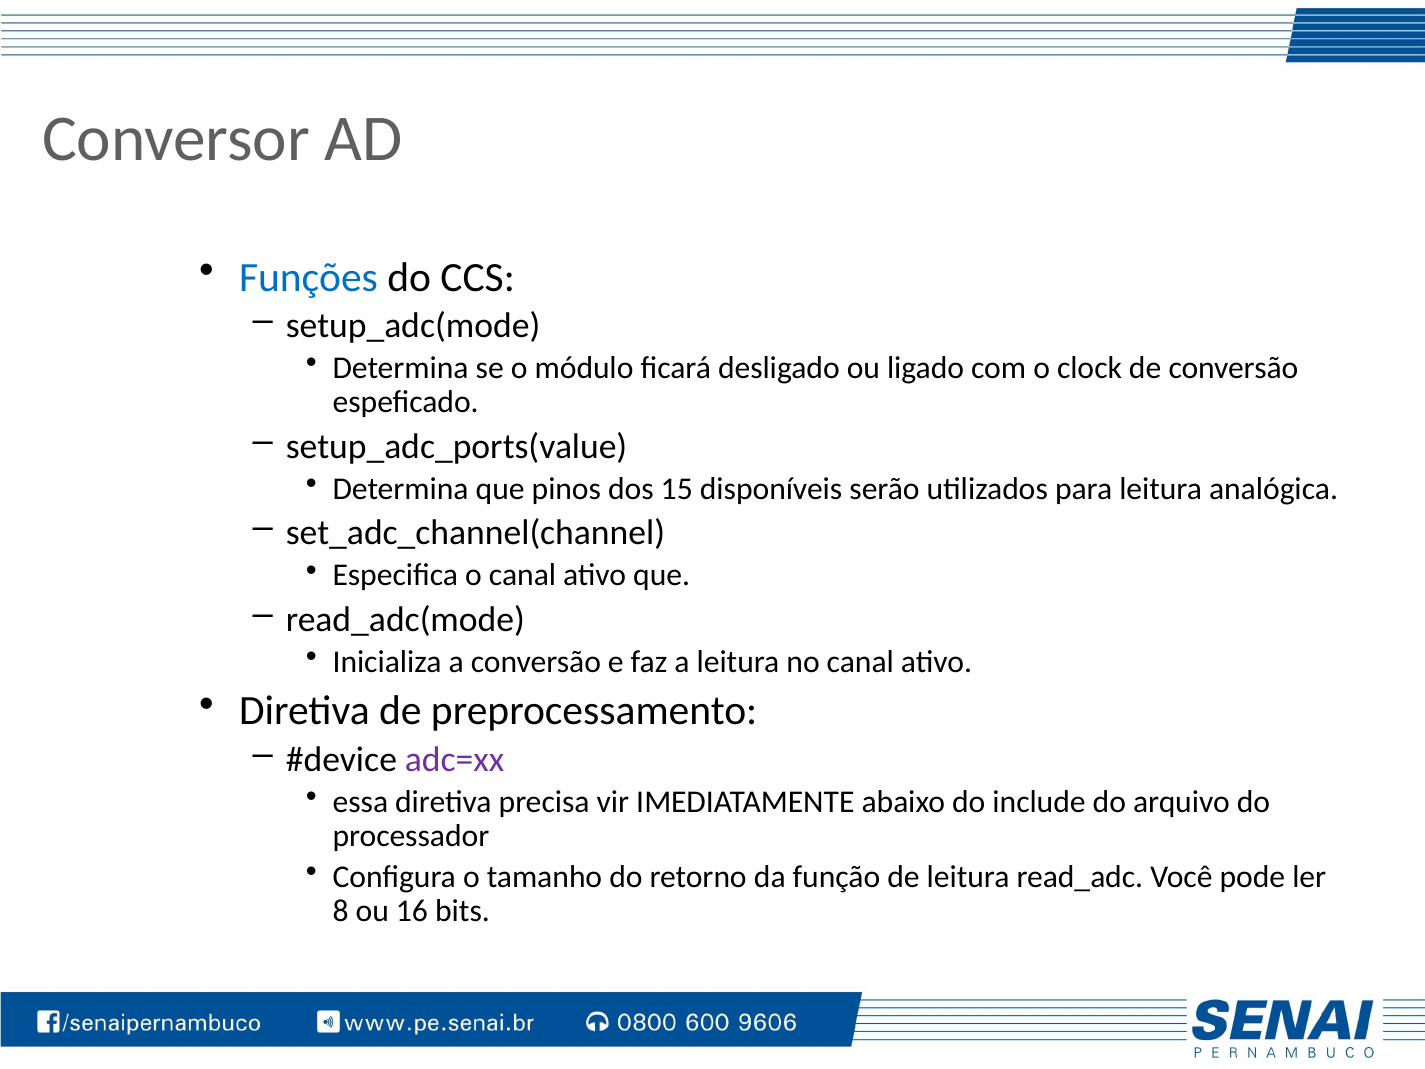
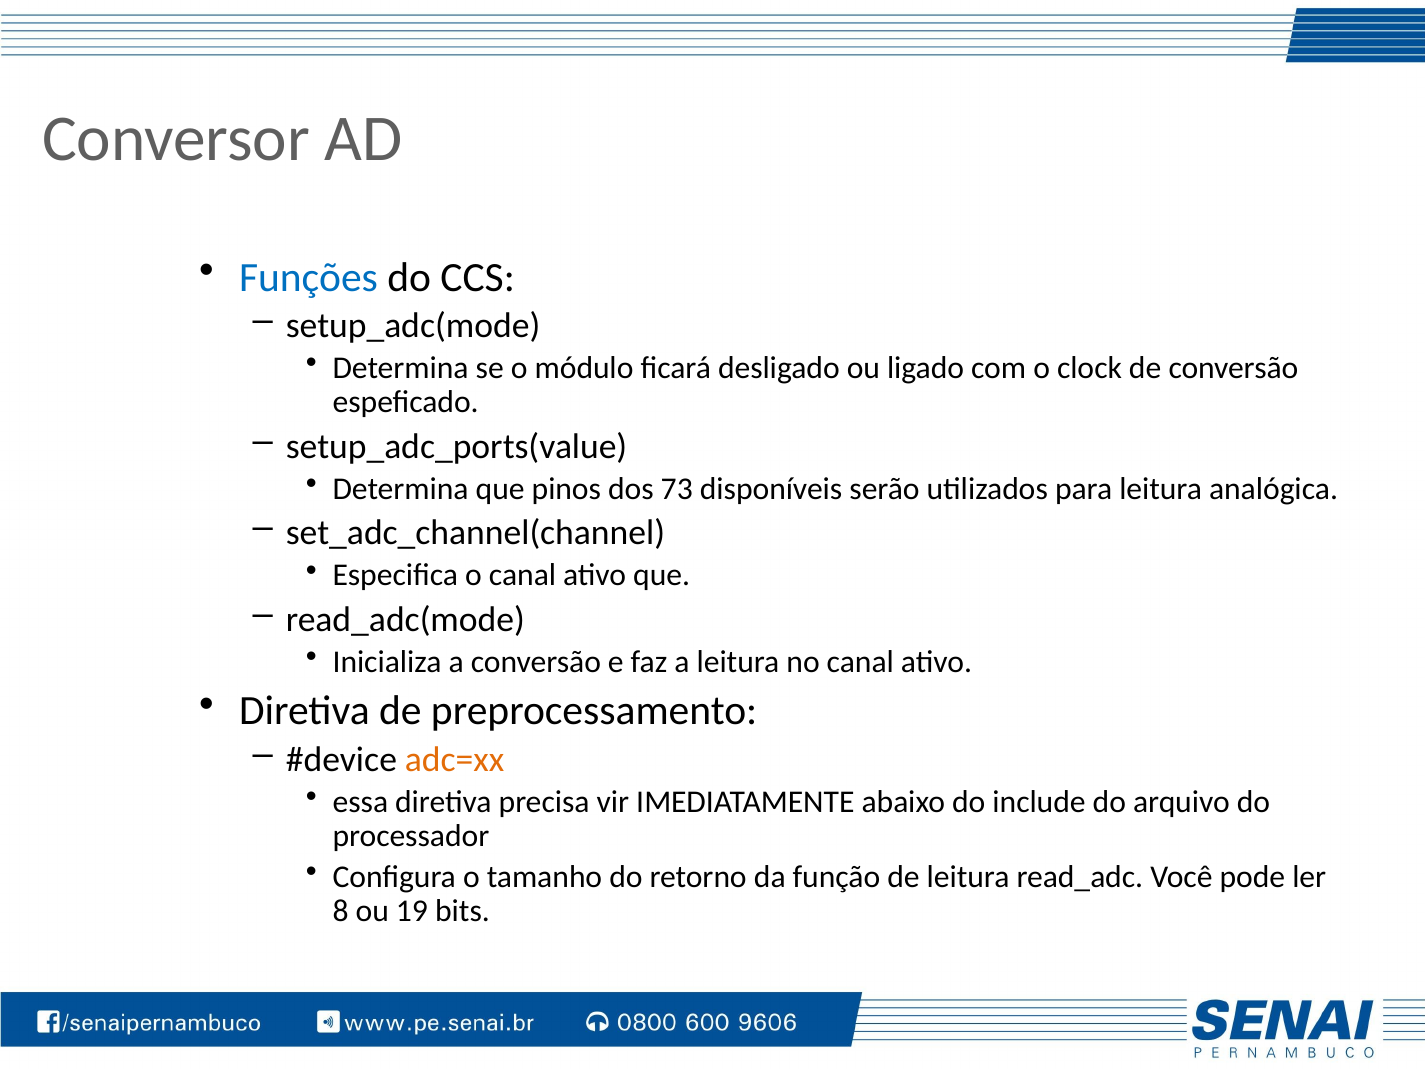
15: 15 -> 73
adc=xx colour: purple -> orange
16: 16 -> 19
